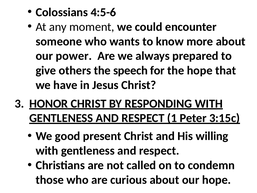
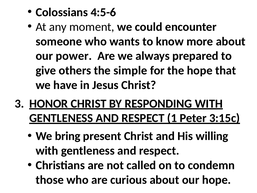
speech: speech -> simple
good: good -> bring
